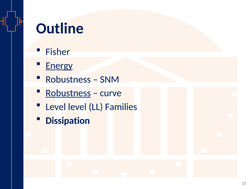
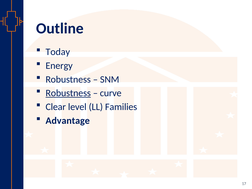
Fisher: Fisher -> Today
Energy underline: present -> none
Level at (56, 107): Level -> Clear
Dissipation: Dissipation -> Advantage
